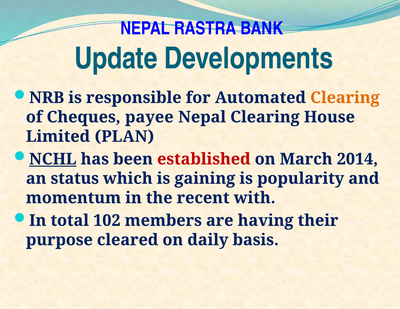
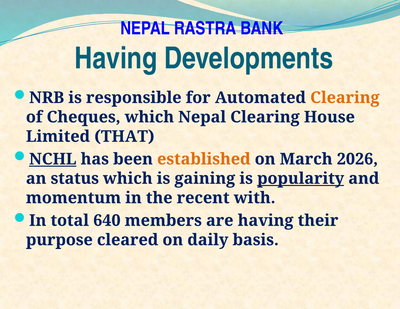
Update at (116, 58): Update -> Having
Cheques payee: payee -> which
PLAN: PLAN -> THAT
established colour: red -> orange
2014: 2014 -> 2026
popularity underline: none -> present
102: 102 -> 640
